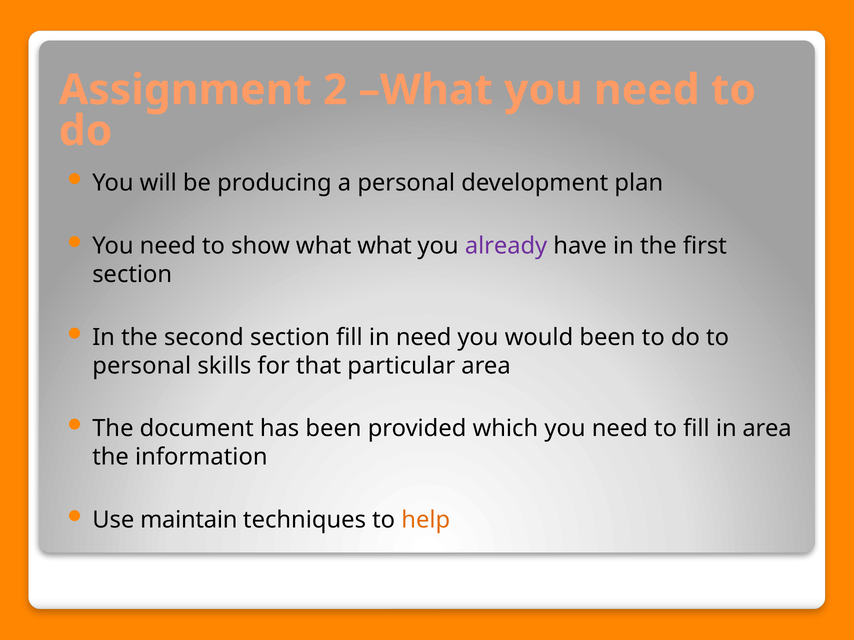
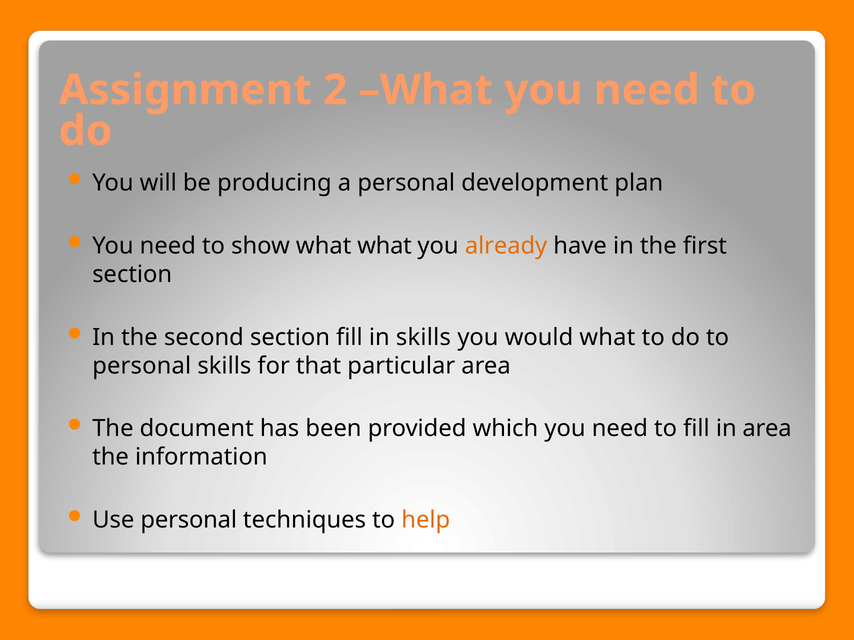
already colour: purple -> orange
in need: need -> skills
would been: been -> what
Use maintain: maintain -> personal
